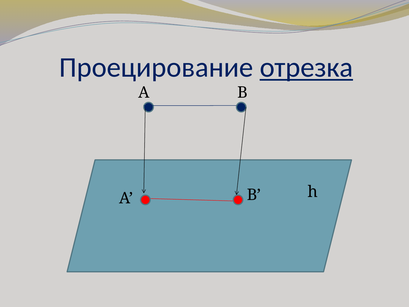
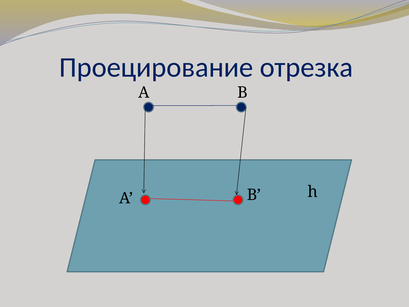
отрезка underline: present -> none
